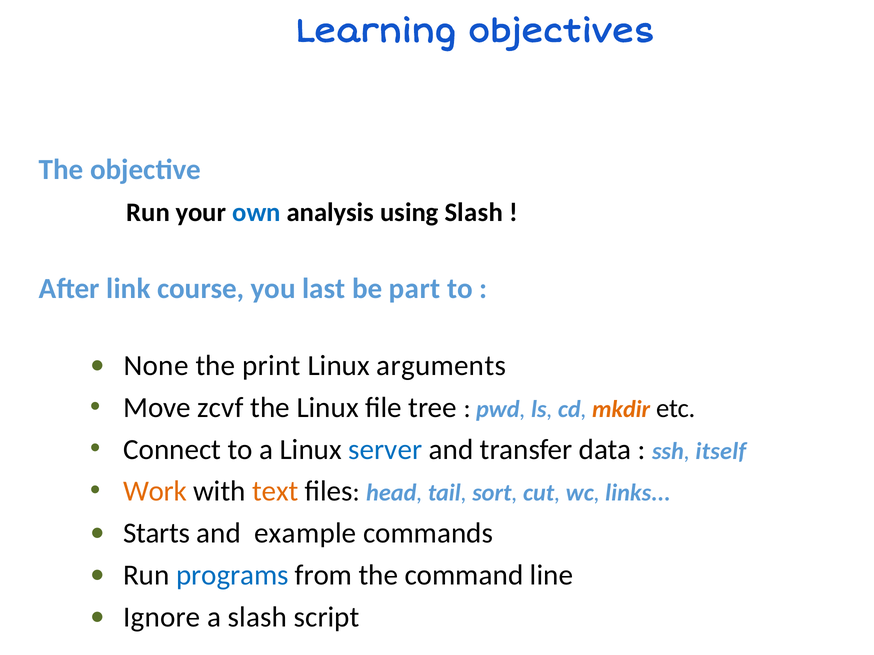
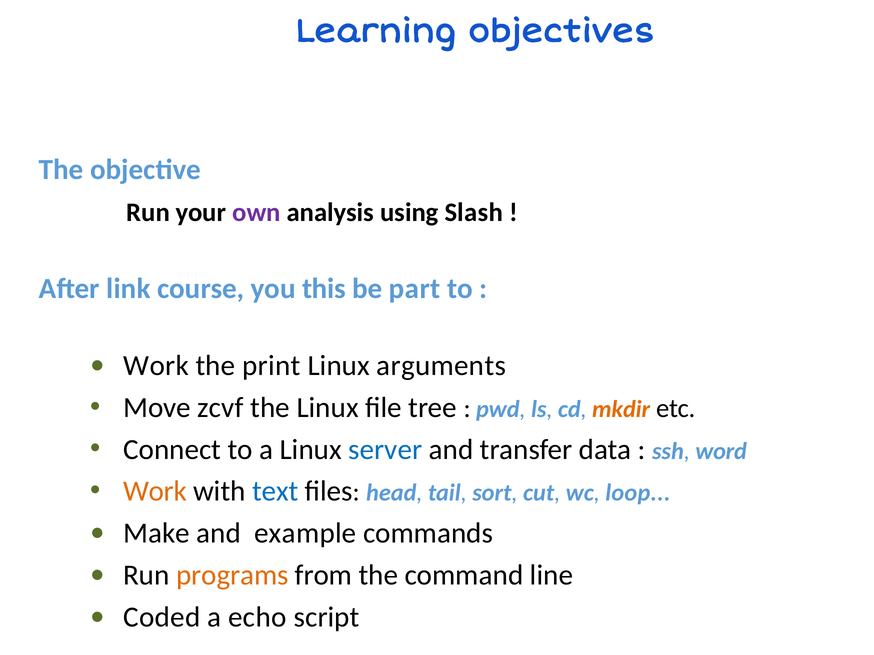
own colour: blue -> purple
last: last -> this
None at (156, 366): None -> Work
itself: itself -> word
text colour: orange -> blue
links: links -> loop
Starts: Starts -> Make
programs colour: blue -> orange
Ignore: Ignore -> Coded
a slash: slash -> echo
